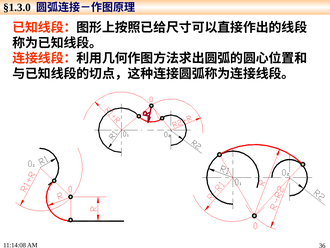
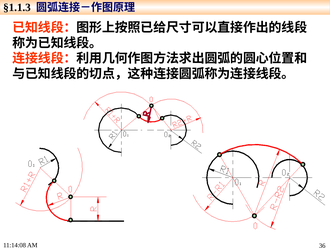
§1.3.0: §1.3.0 -> §1.1.3
